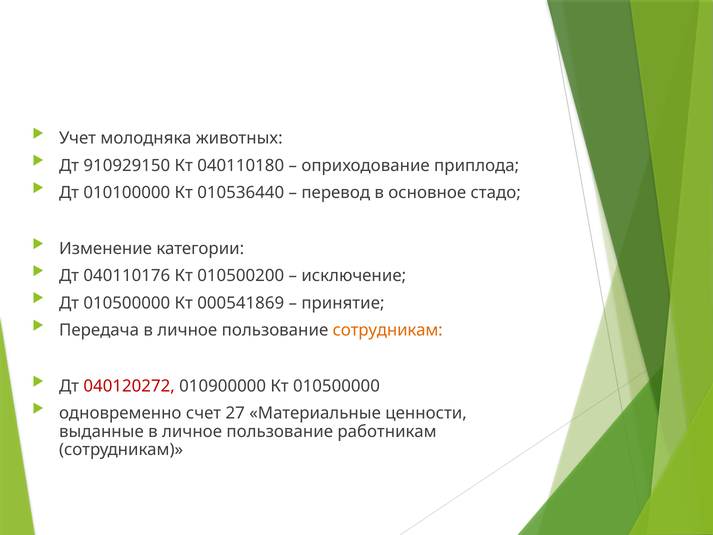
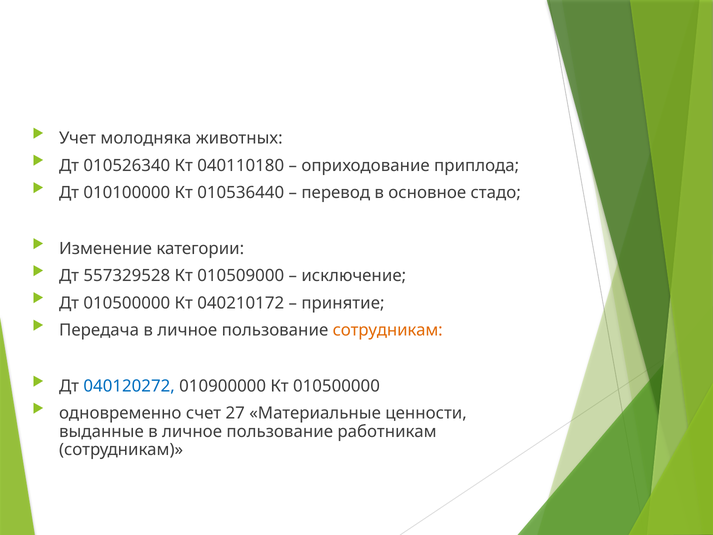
910929150: 910929150 -> 010526340
040110176: 040110176 -> 557329528
010500200: 010500200 -> 010509000
000541869: 000541869 -> 040210172
040120272 colour: red -> blue
